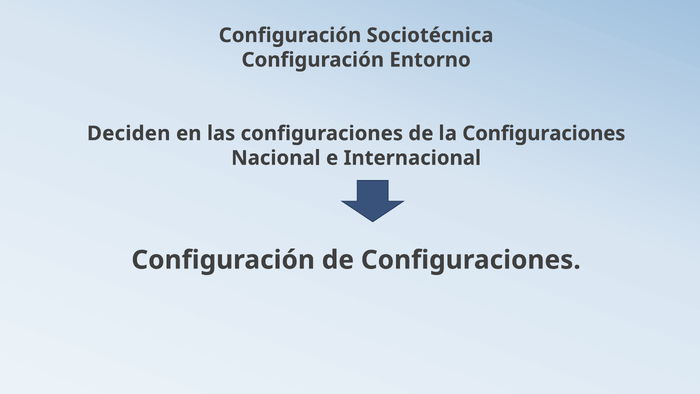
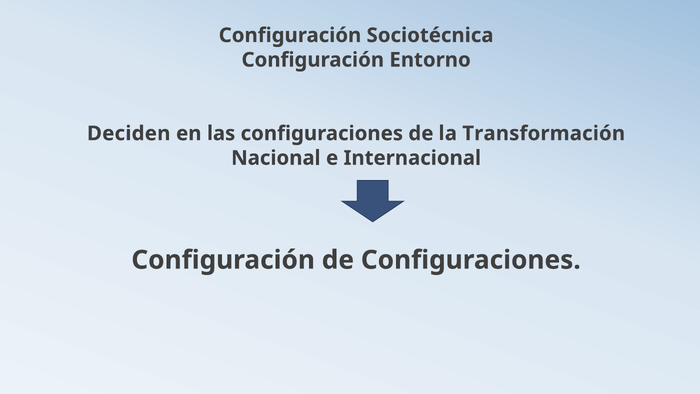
la Configuraciones: Configuraciones -> Transformación
